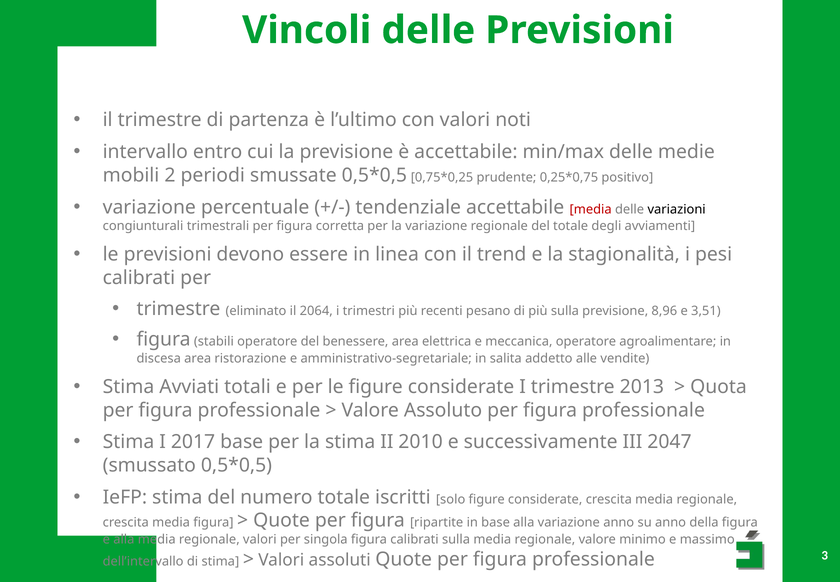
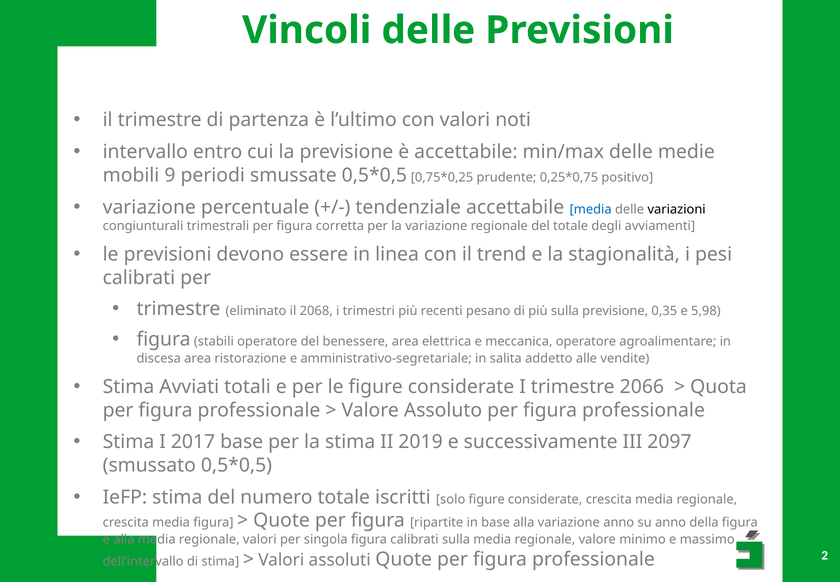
2: 2 -> 9
media at (591, 209) colour: red -> blue
2064: 2064 -> 2068
8,96: 8,96 -> 0,35
3,51: 3,51 -> 5,98
2013: 2013 -> 2066
2010: 2010 -> 2019
2047: 2047 -> 2097
3: 3 -> 2
